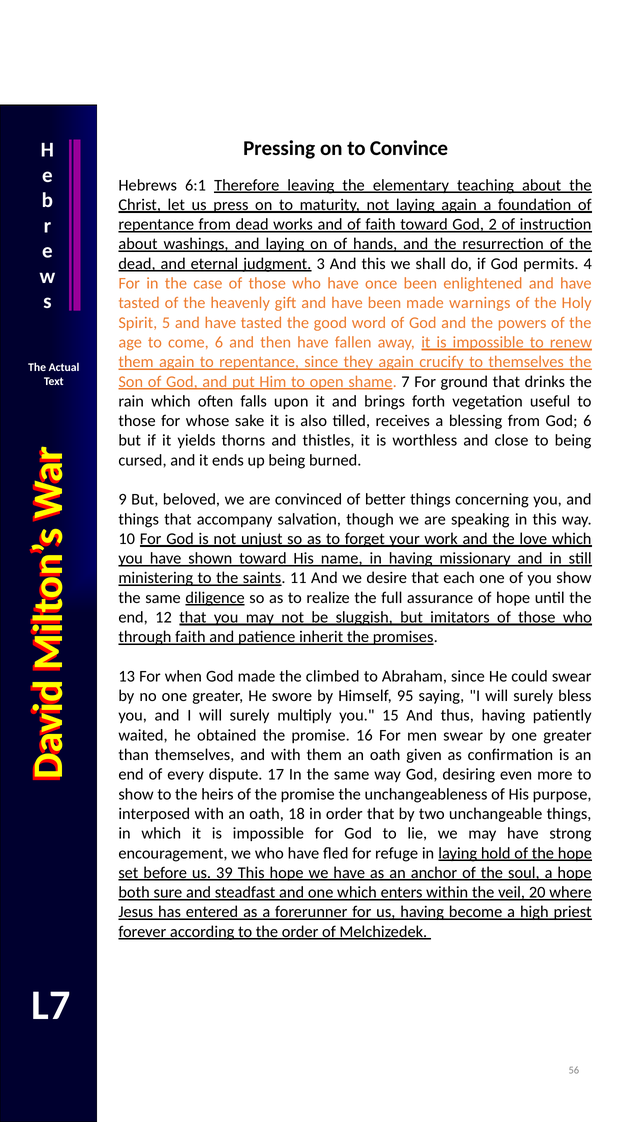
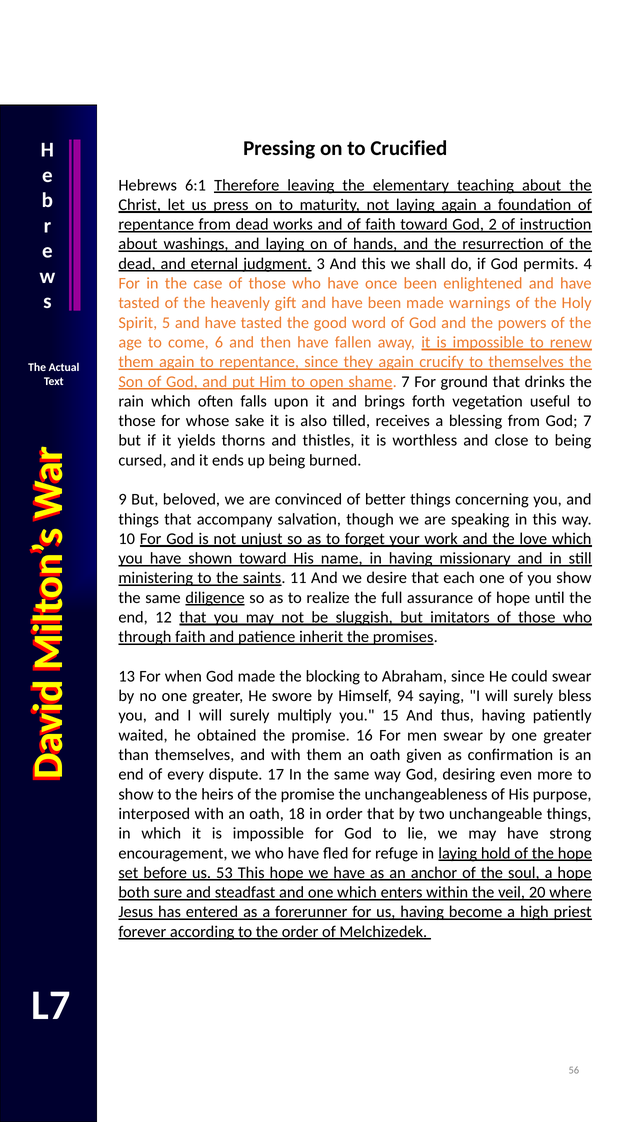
Convince: Convince -> Crucified
God 6: 6 -> 7
climbed: climbed -> blocking
95: 95 -> 94
39: 39 -> 53
